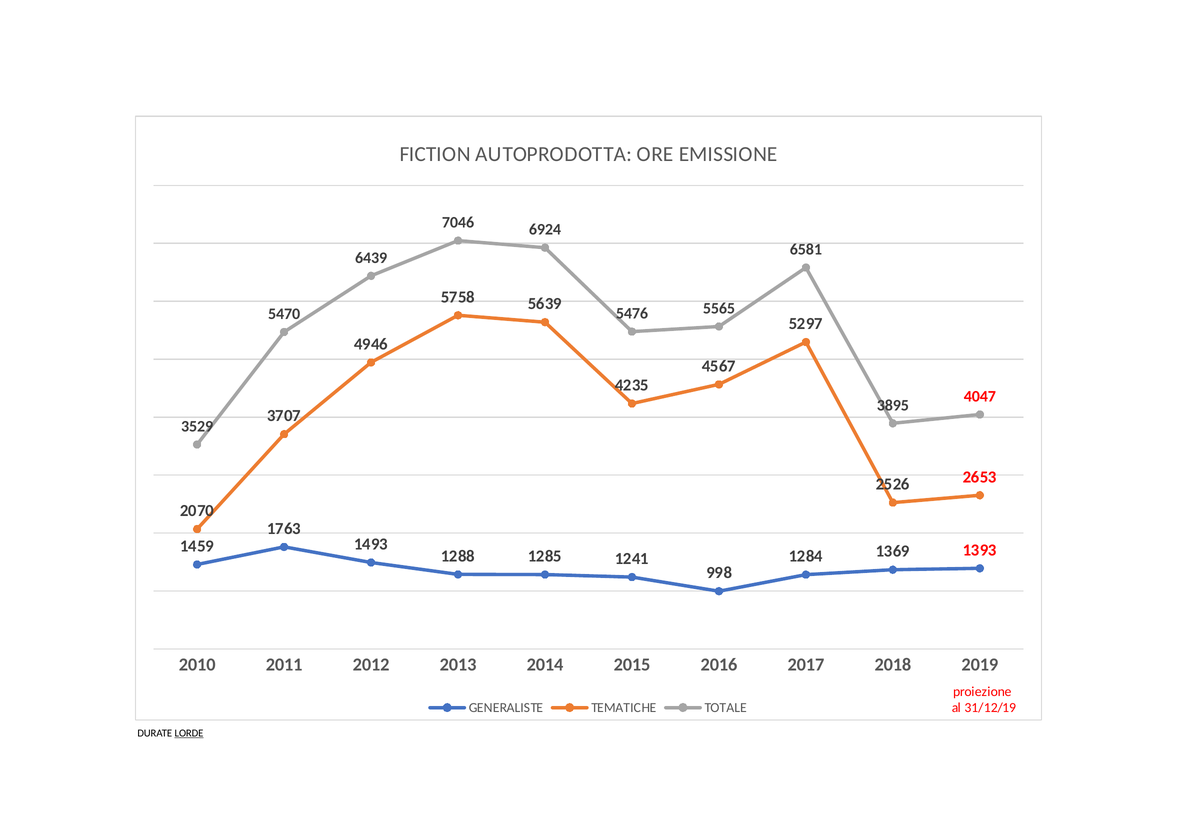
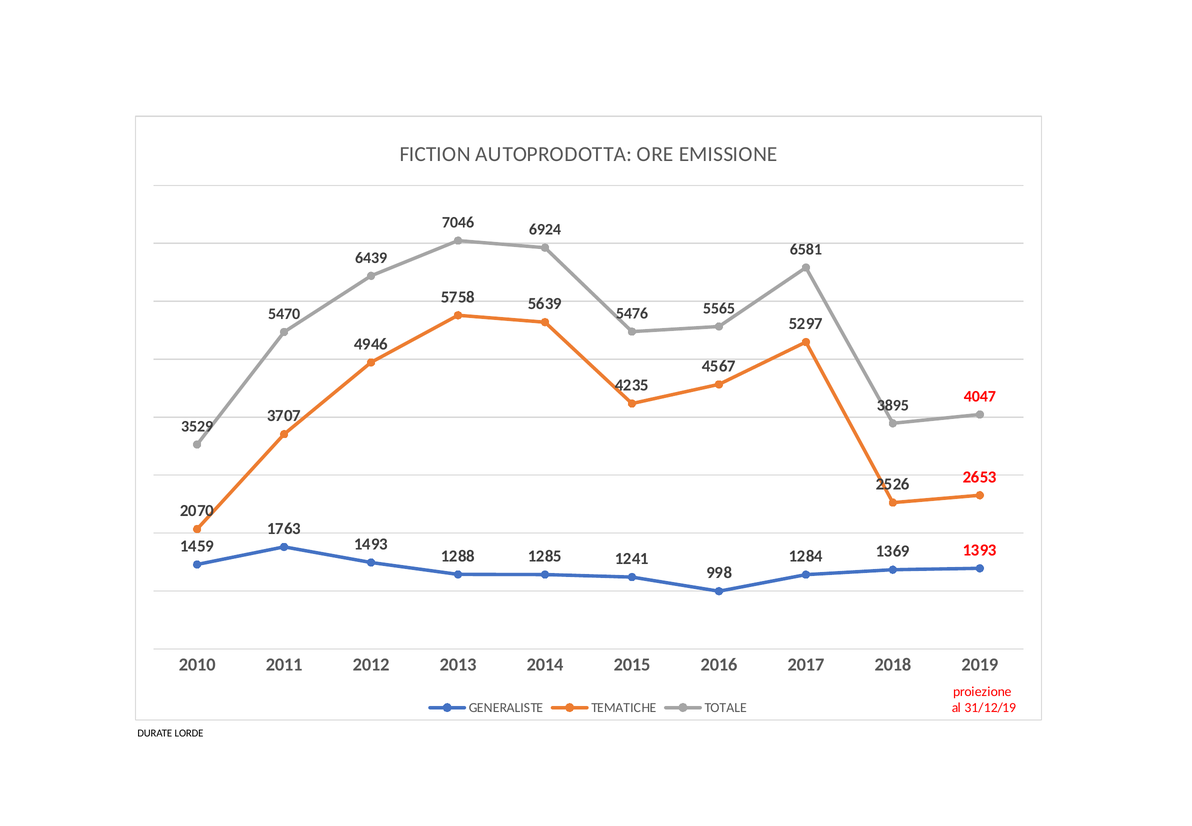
LORDE underline: present -> none
